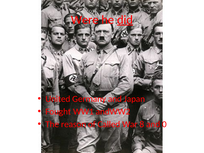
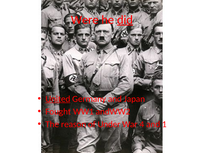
United underline: none -> present
Called: Called -> Under
8: 8 -> 4
0: 0 -> 1
